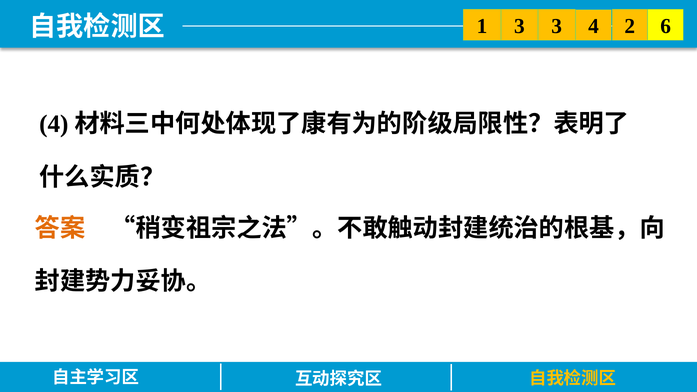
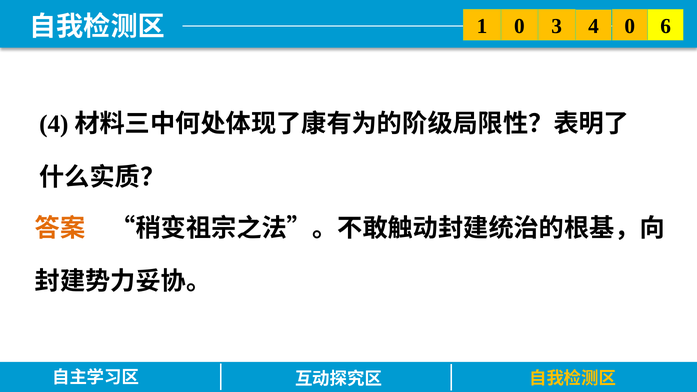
1 3: 3 -> 0
3 2: 2 -> 0
